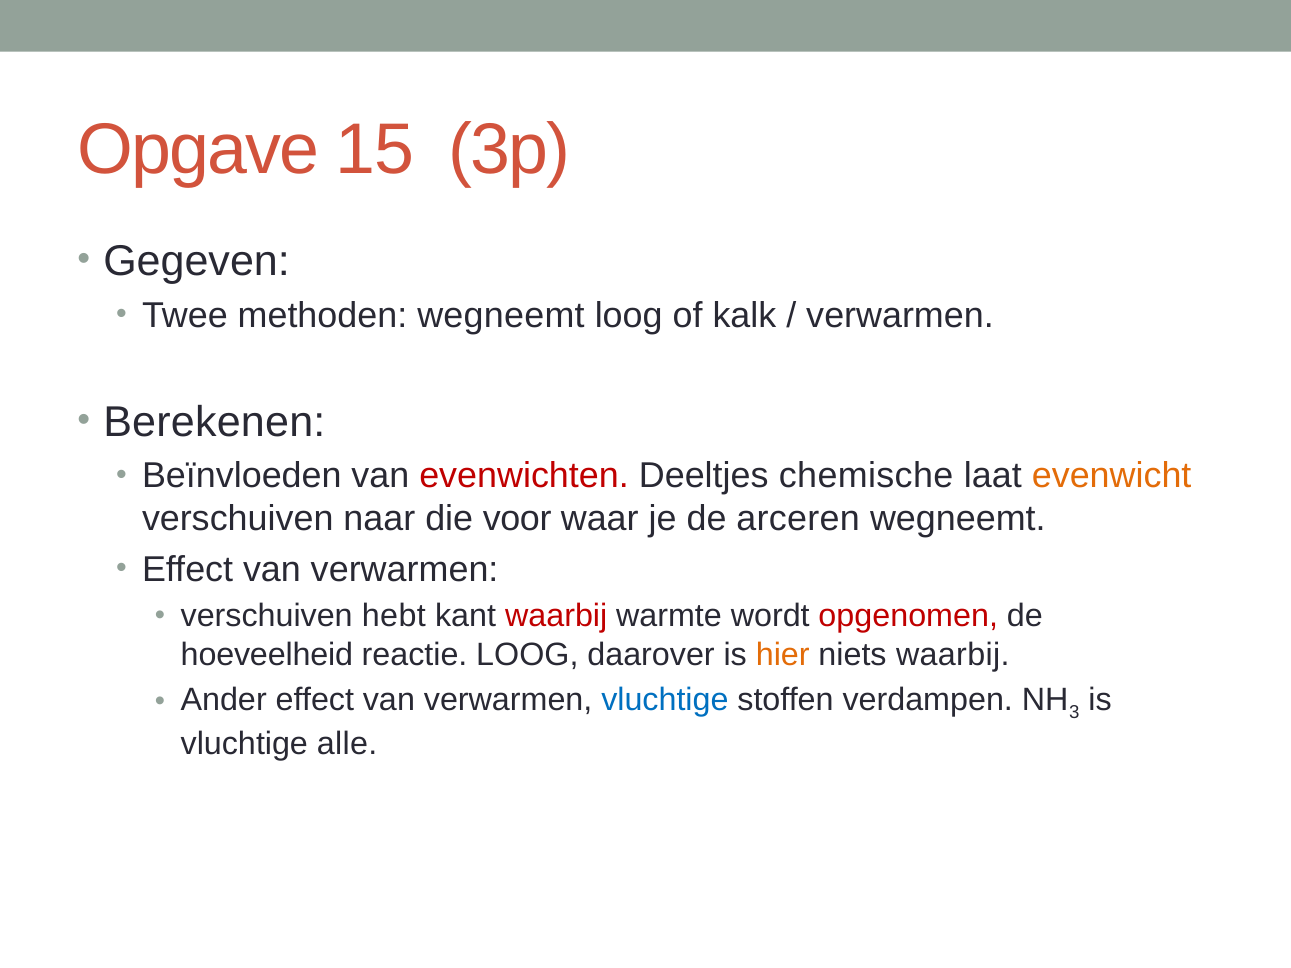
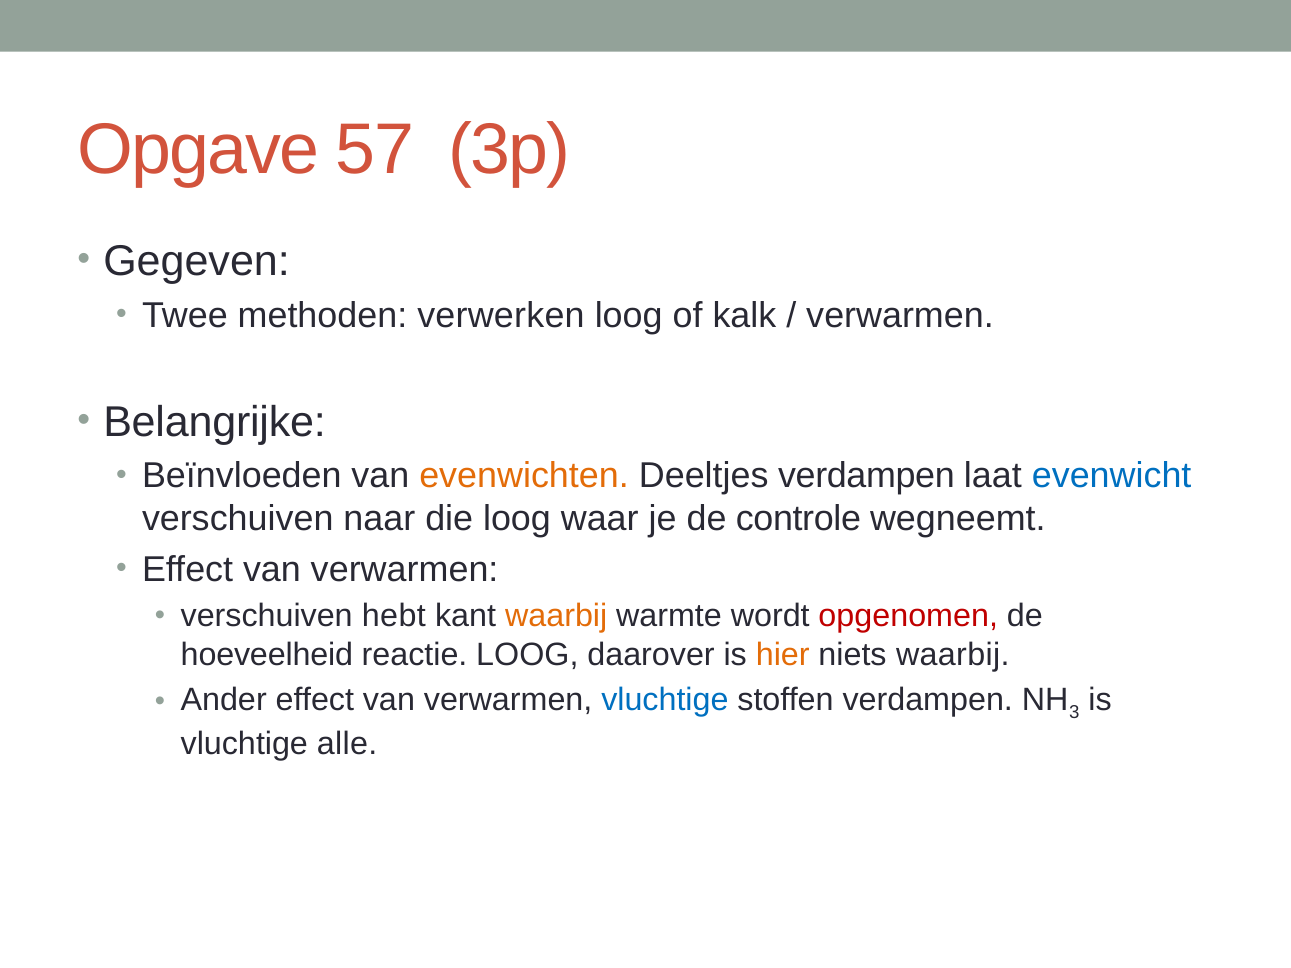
15: 15 -> 57
methoden wegneemt: wegneemt -> verwerken
Berekenen: Berekenen -> Belangrijke
evenwichten colour: red -> orange
Deeltjes chemische: chemische -> verdampen
evenwicht colour: orange -> blue
die voor: voor -> loog
arceren: arceren -> controle
waarbij at (556, 617) colour: red -> orange
